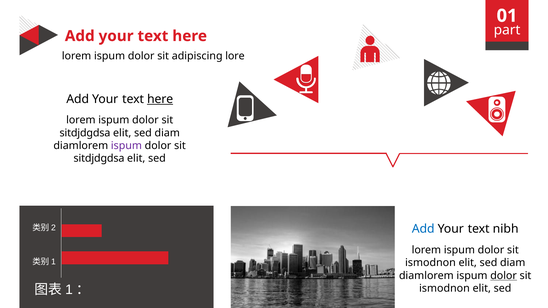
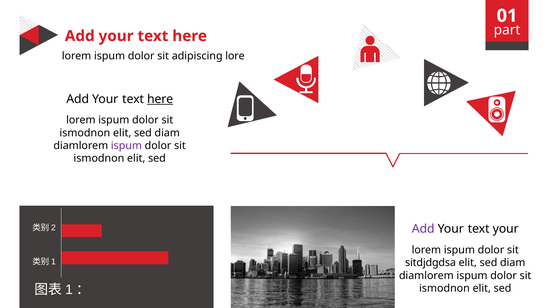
sitdjdgdsa at (85, 133): sitdjdgdsa -> ismodnon
sitdjdgdsa at (99, 159): sitdjdgdsa -> ismodnon
Add at (423, 229) colour: blue -> purple
text nibh: nibh -> your
ismodnon at (430, 263): ismodnon -> sitdjdgdsa
dolor at (504, 276) underline: present -> none
